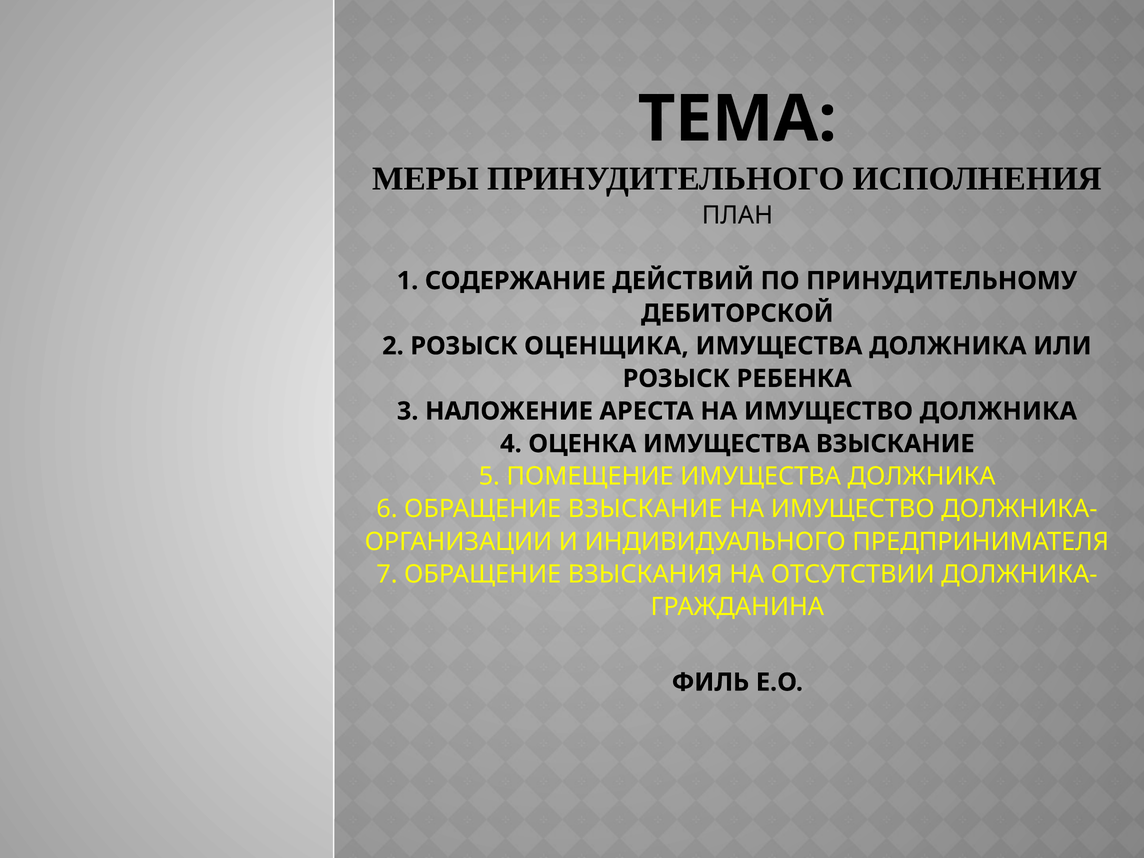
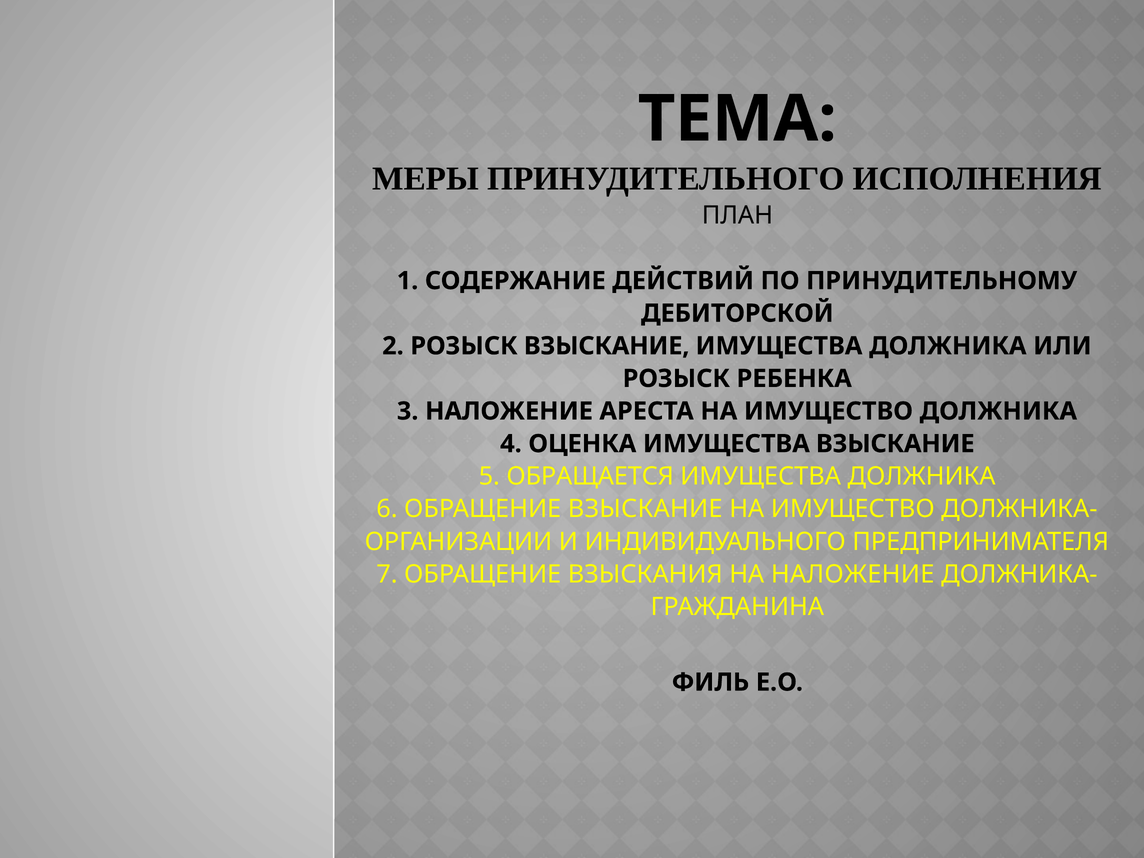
РОЗЫСК ОЦЕНЩИКА: ОЦЕНЩИКА -> ВЗЫСКАНИЕ
ПОМЕЩЕНИЕ: ПОМЕЩЕНИЕ -> ОБРАЩАЕТСЯ
НА ОТСУТСТВИИ: ОТСУТСТВИИ -> НАЛОЖЕНИЕ
